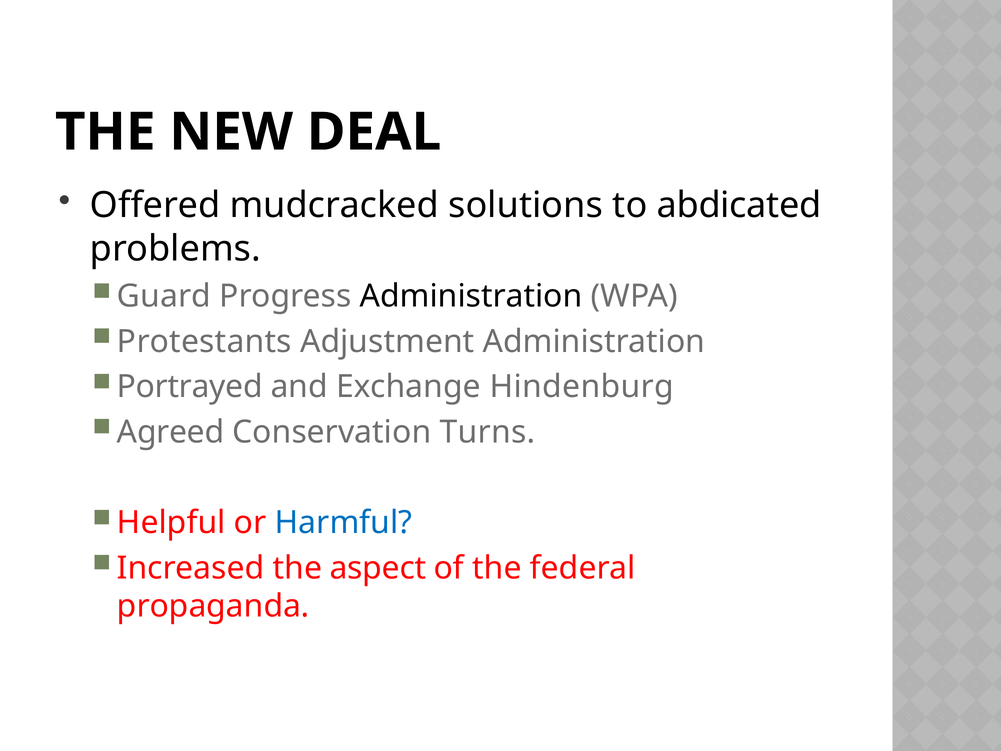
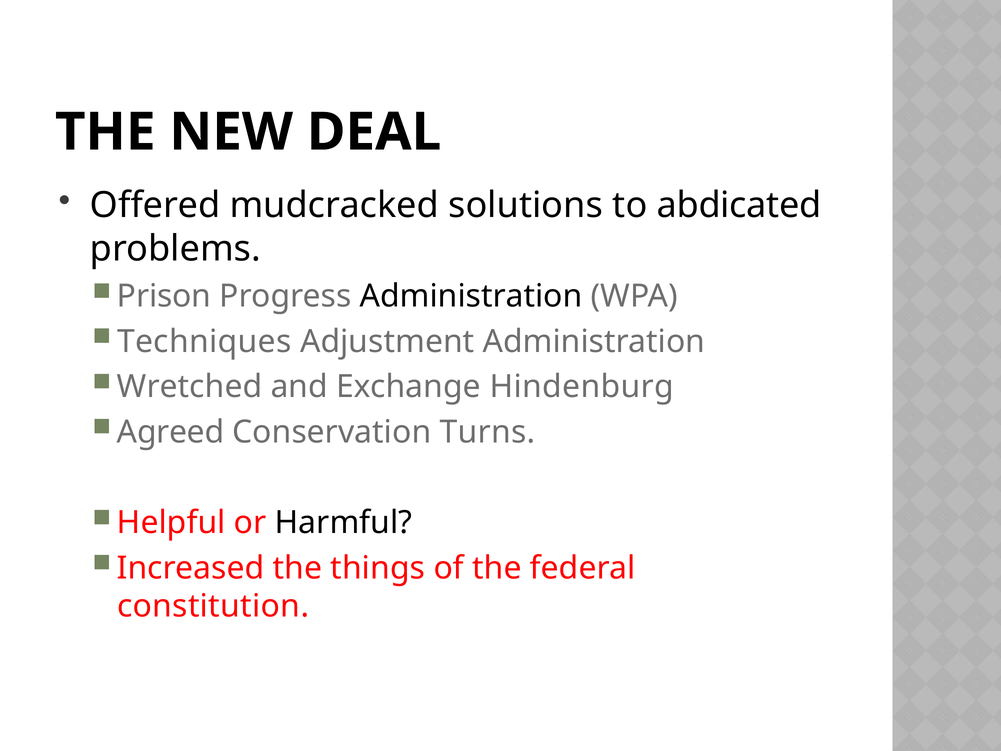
Guard: Guard -> Prison
Protestants: Protestants -> Techniques
Portrayed: Portrayed -> Wretched
Harmful colour: blue -> black
aspect: aspect -> things
propaganda: propaganda -> constitution
